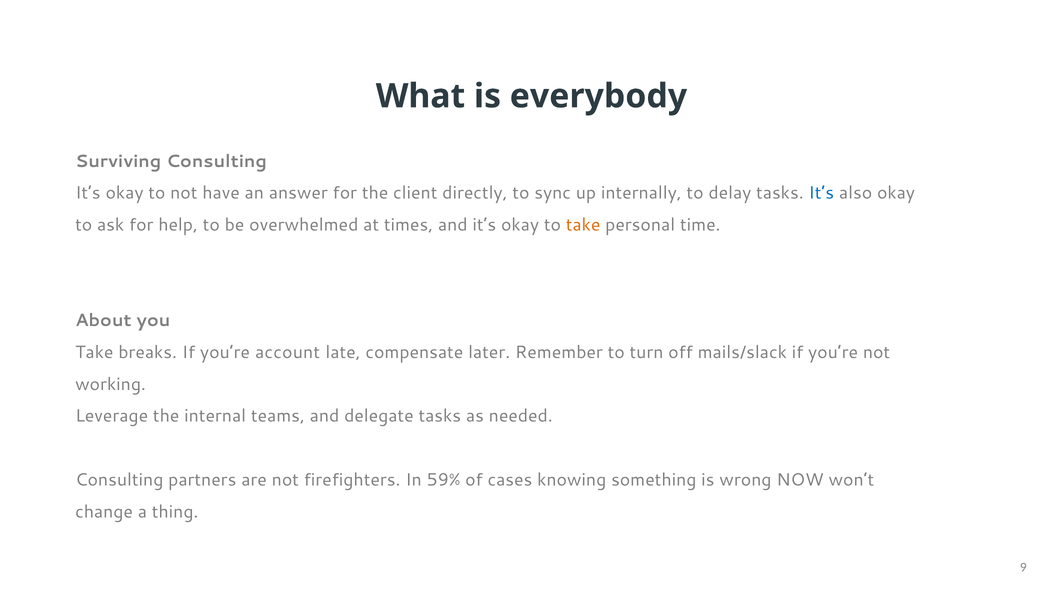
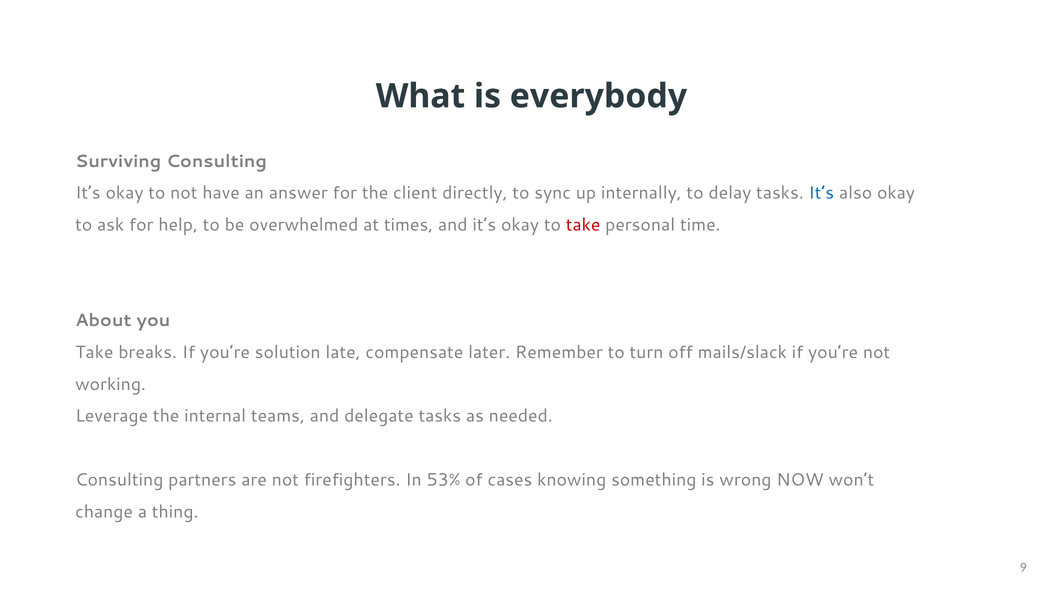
take at (583, 225) colour: orange -> red
account: account -> solution
59%: 59% -> 53%
